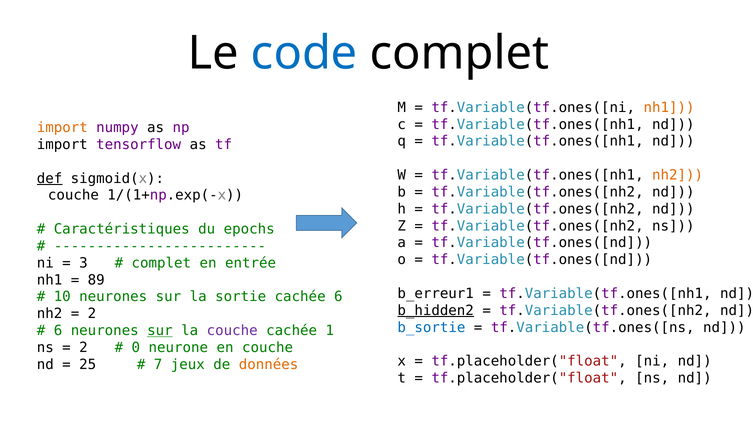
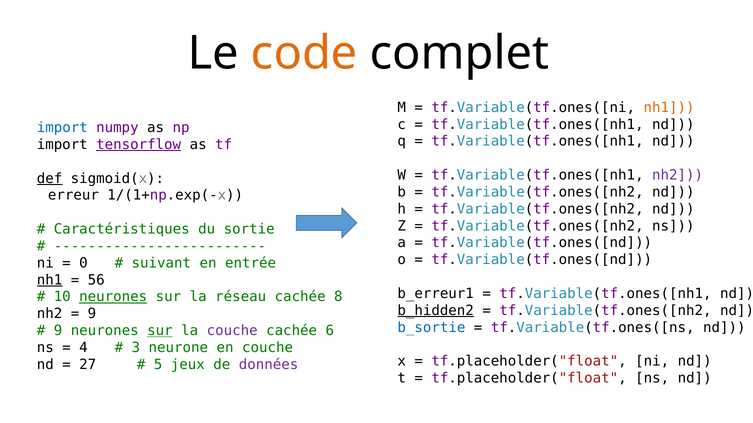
code colour: blue -> orange
import at (62, 128) colour: orange -> blue
tensorflow underline: none -> present
nh2 at (678, 175) colour: orange -> purple
couche at (73, 196): couche -> erreur
epochs: epochs -> sortie
3: 3 -> 0
complet at (161, 263): complet -> suivant
nh1 at (50, 280) underline: none -> present
89: 89 -> 56
neurones at (113, 297) underline: none -> present
sortie: sortie -> réseau
cachée 6: 6 -> 8
2 at (92, 314): 2 -> 9
6 at (58, 331): 6 -> 9
1: 1 -> 6
2 at (83, 348): 2 -> 4
0: 0 -> 3
25: 25 -> 27
7: 7 -> 5
données colour: orange -> purple
